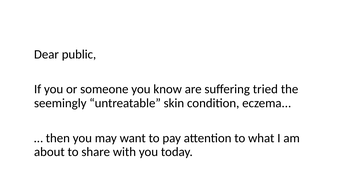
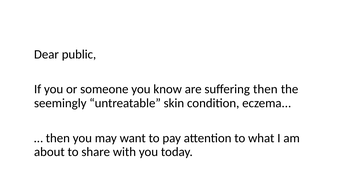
suffering tried: tried -> then
